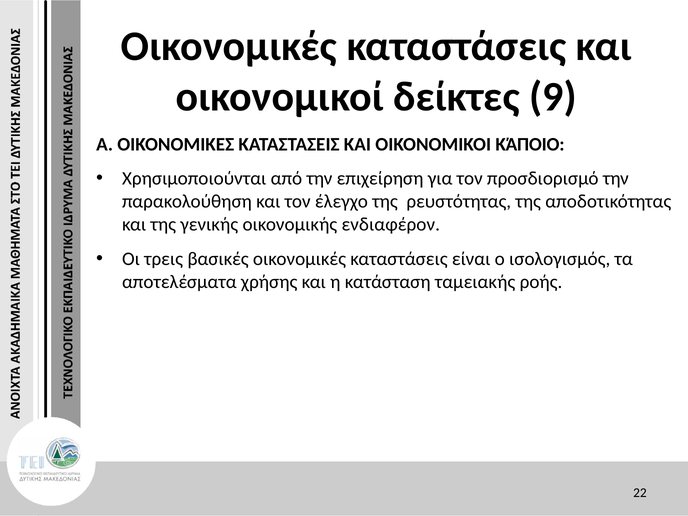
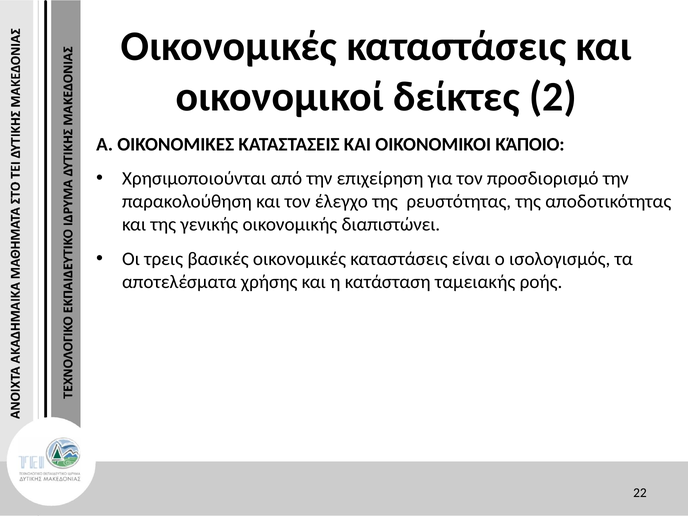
9: 9 -> 2
ενδιαφέρον: ενδιαφέρον -> διαπιστώνει
